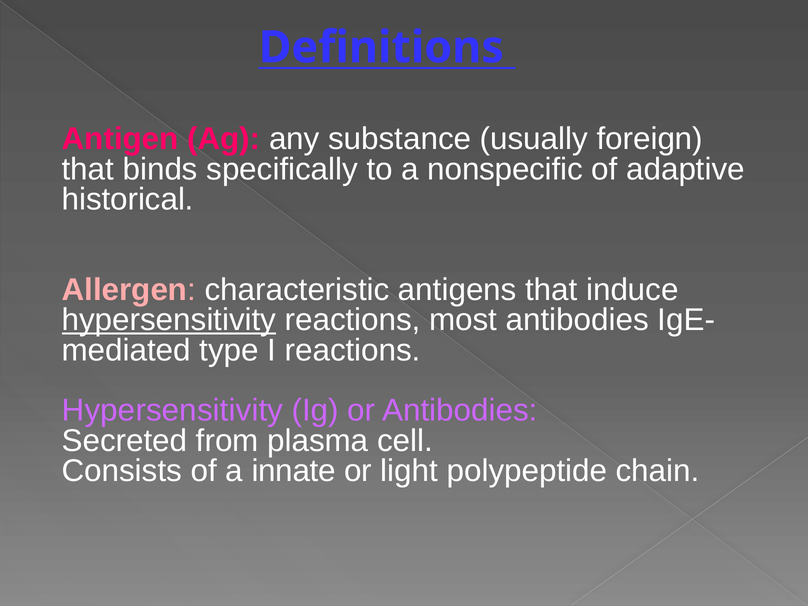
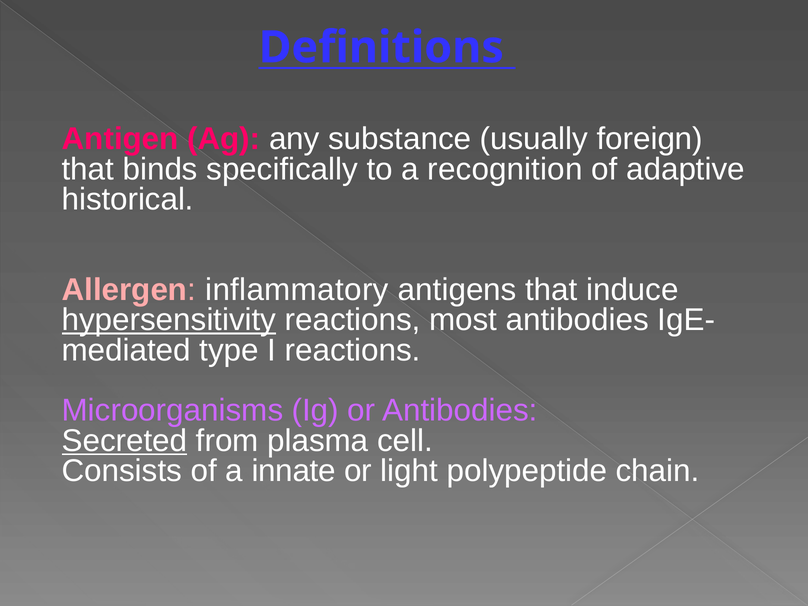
nonspecific: nonspecific -> recognition
characteristic: characteristic -> inflammatory
Hypersensitivity at (172, 411): Hypersensitivity -> Microorganisms
Secreted underline: none -> present
